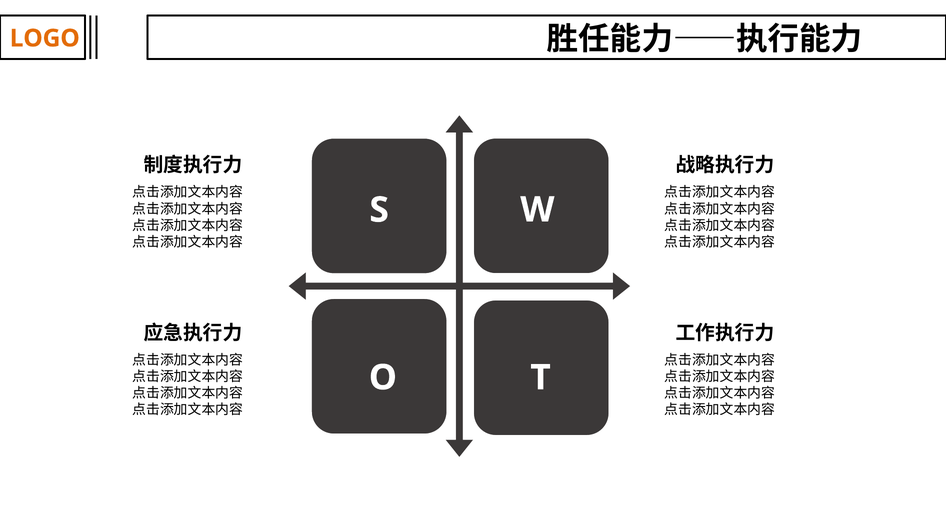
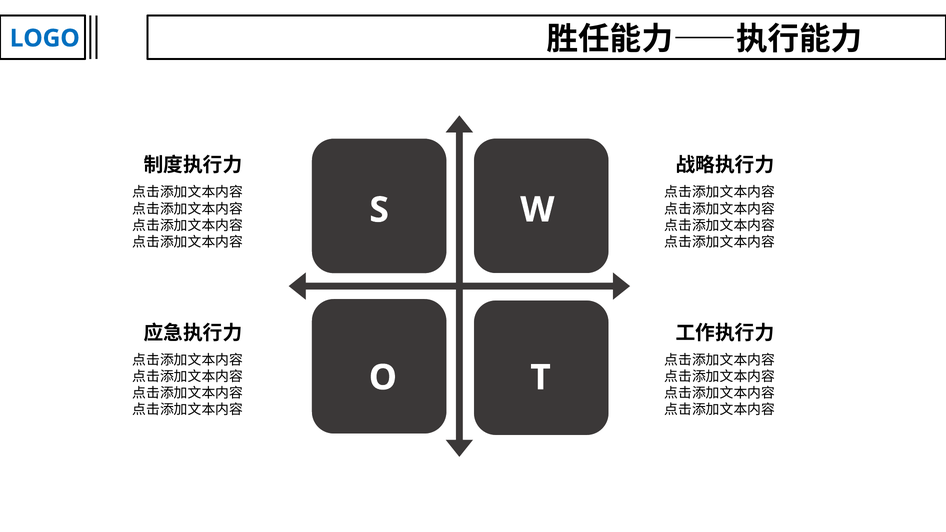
LOGO colour: orange -> blue
